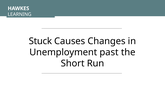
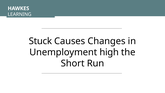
past: past -> high
